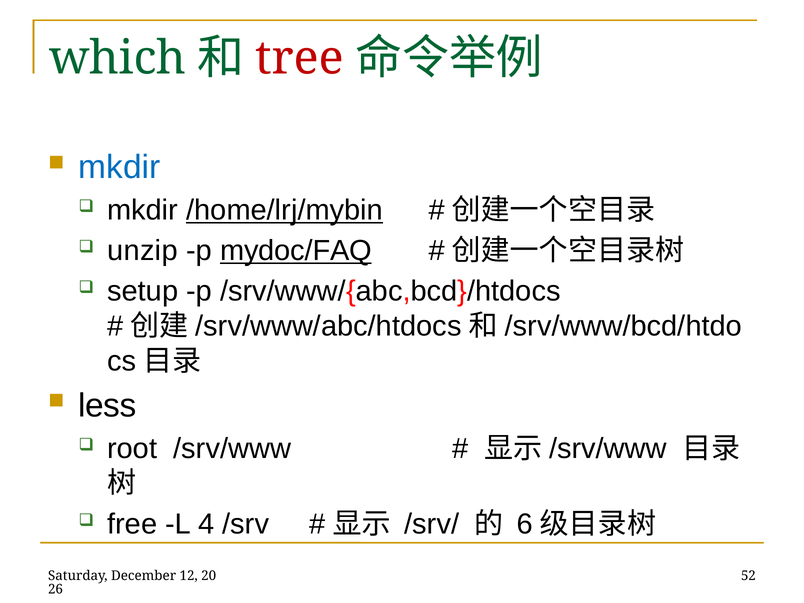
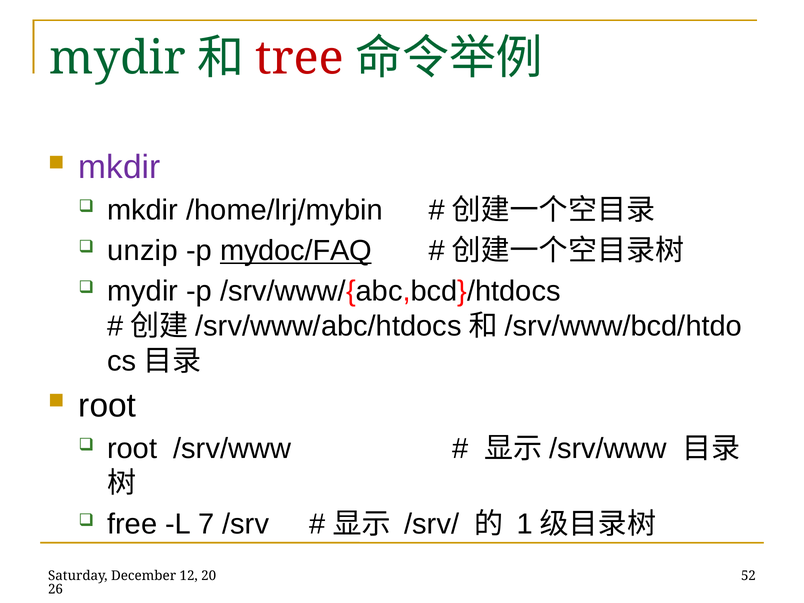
which at (118, 58): which -> mydir
mkdir at (119, 167) colour: blue -> purple
/home/lrj/mybin underline: present -> none
setup at (143, 291): setup -> mydir
less at (107, 406): less -> root
4: 4 -> 7
6: 6 -> 1
